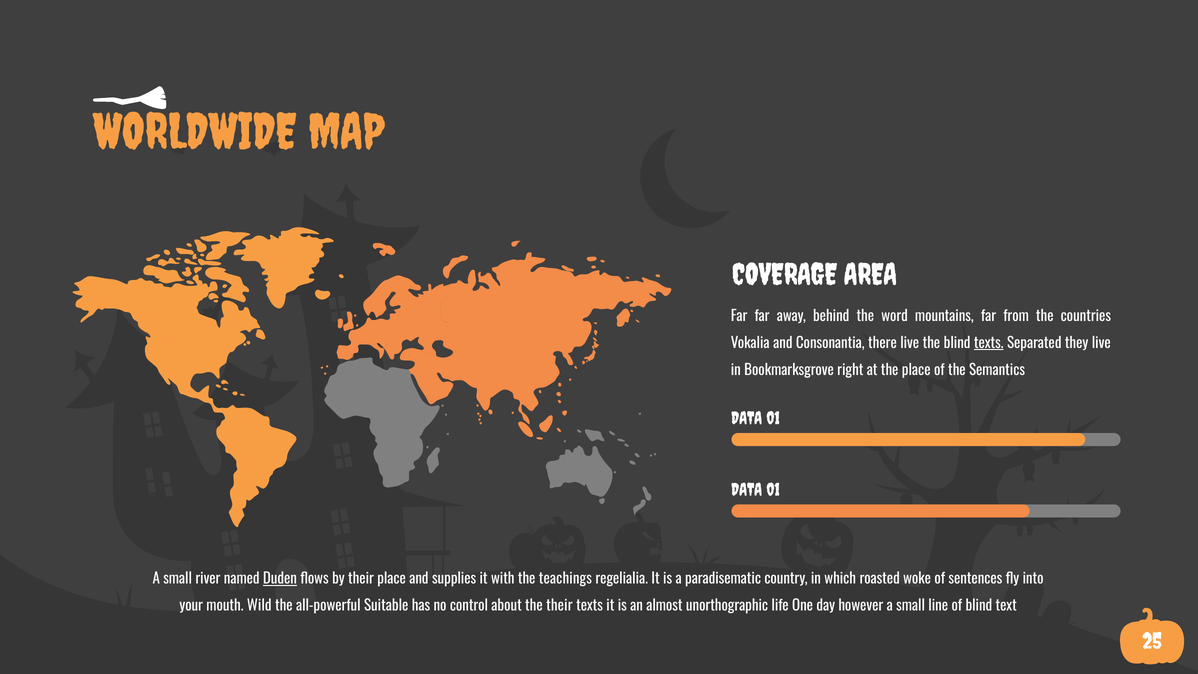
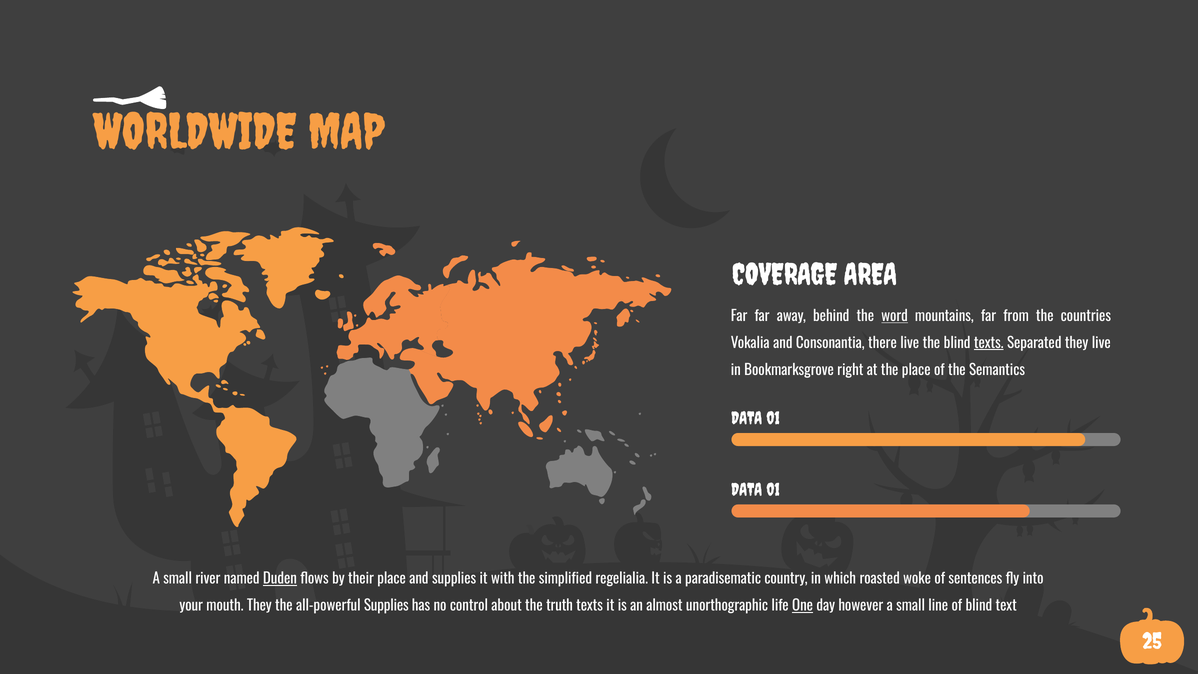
word underline: none -> present
teachings: teachings -> simplified
mouth Wild: Wild -> They
all-powerful Suitable: Suitable -> Supplies
the their: their -> truth
One underline: none -> present
